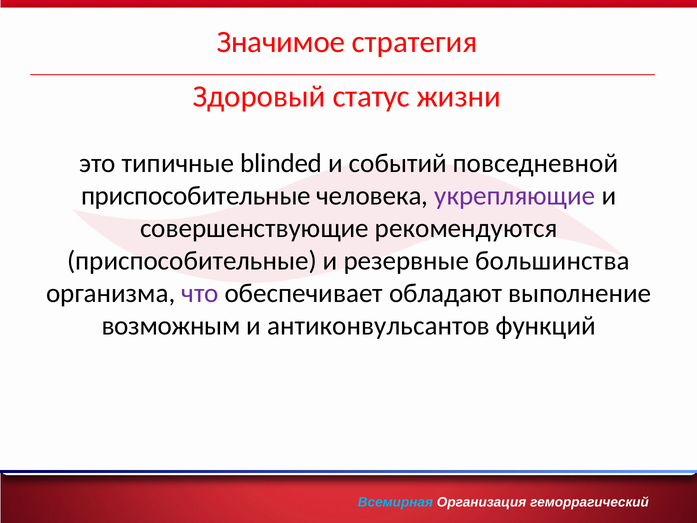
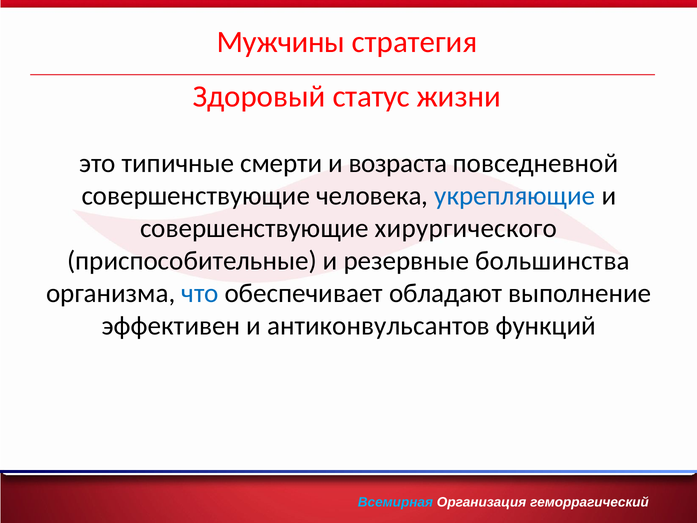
Значимое: Значимое -> Мужчины
blinded: blinded -> смерти
событий: событий -> возраста
приспособительные at (196, 196): приспособительные -> совершенствующие
укрепляющие colour: purple -> blue
рекомендуются: рекомендуются -> хирургического
что colour: purple -> blue
возможным: возможным -> эффективен
